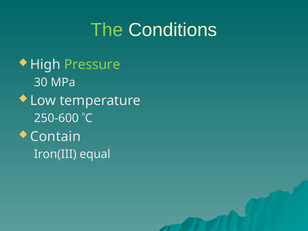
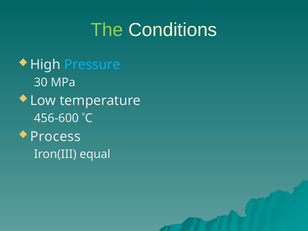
Pressure colour: light green -> light blue
250-600: 250-600 -> 456-600
Contain: Contain -> Process
